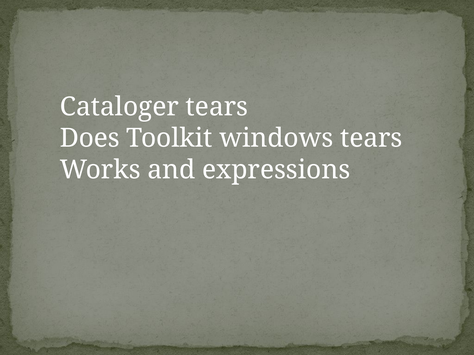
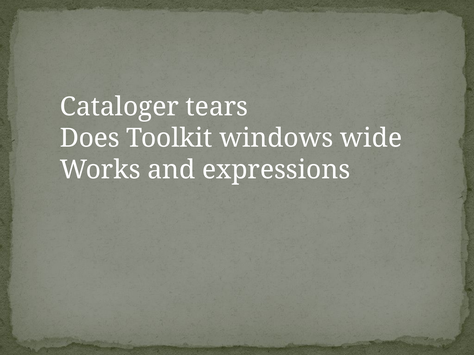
windows tears: tears -> wide
